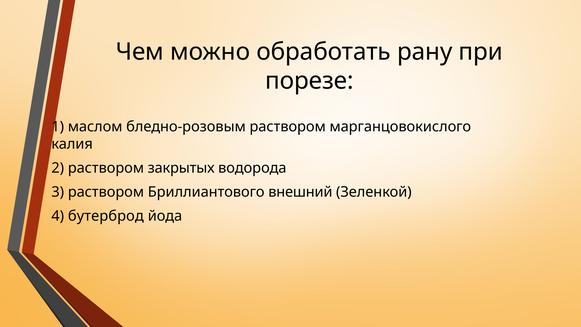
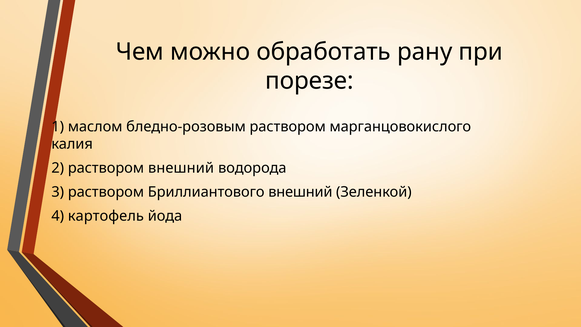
раствором закрытых: закрытых -> внешний
бутерброд: бутерброд -> картофель
